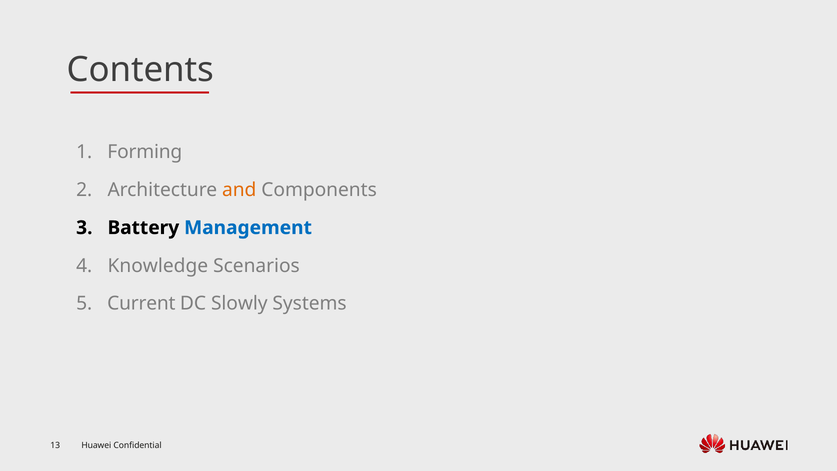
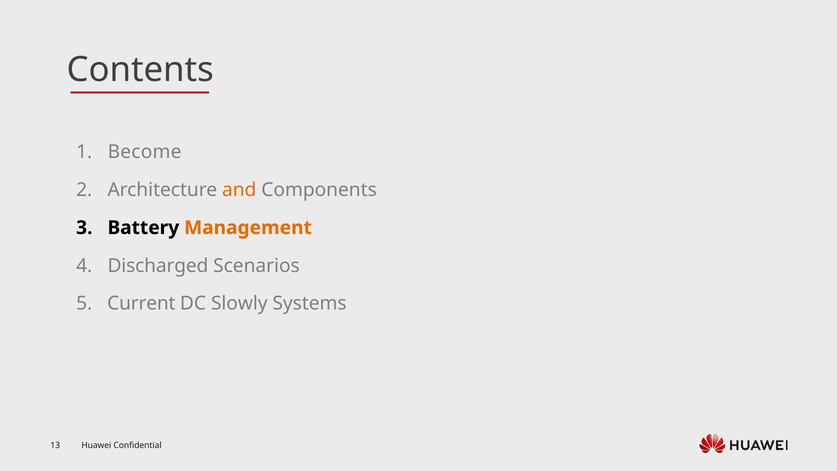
Forming: Forming -> Become
Management colour: blue -> orange
Knowledge: Knowledge -> Discharged
